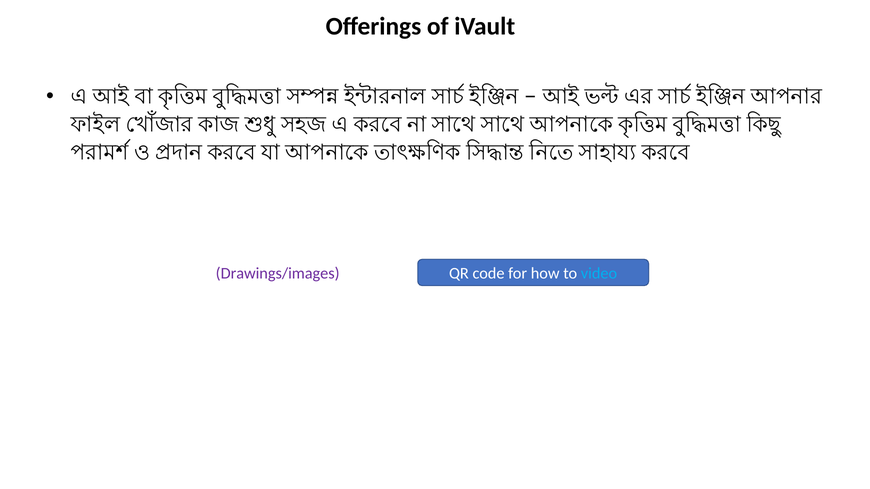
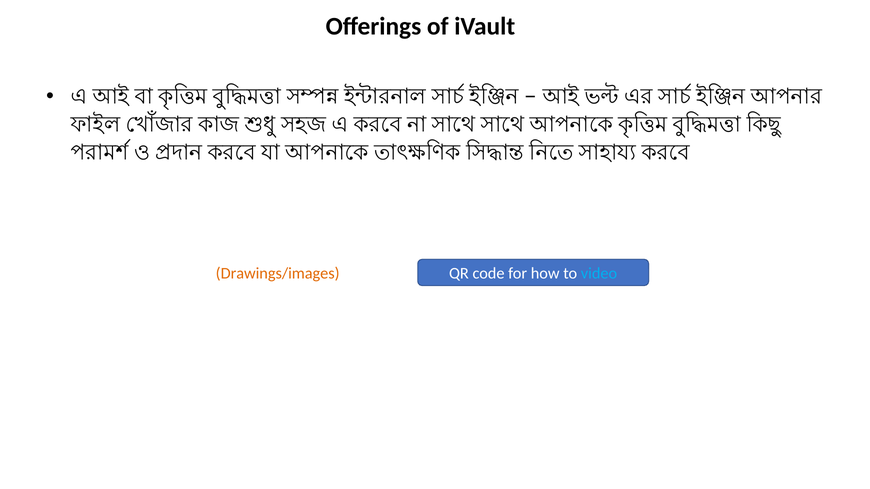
Drawings/images colour: purple -> orange
